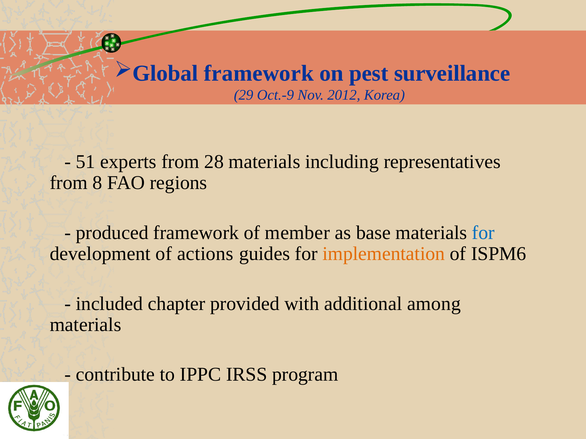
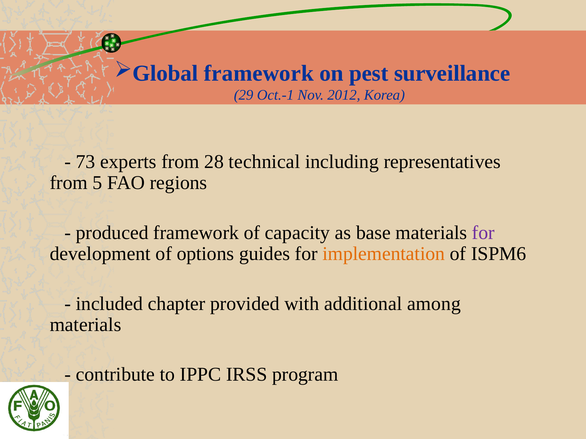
Oct.-9: Oct.-9 -> Oct.-1
51: 51 -> 73
28 materials: materials -> technical
8: 8 -> 5
member: member -> capacity
for at (483, 233) colour: blue -> purple
actions: actions -> options
